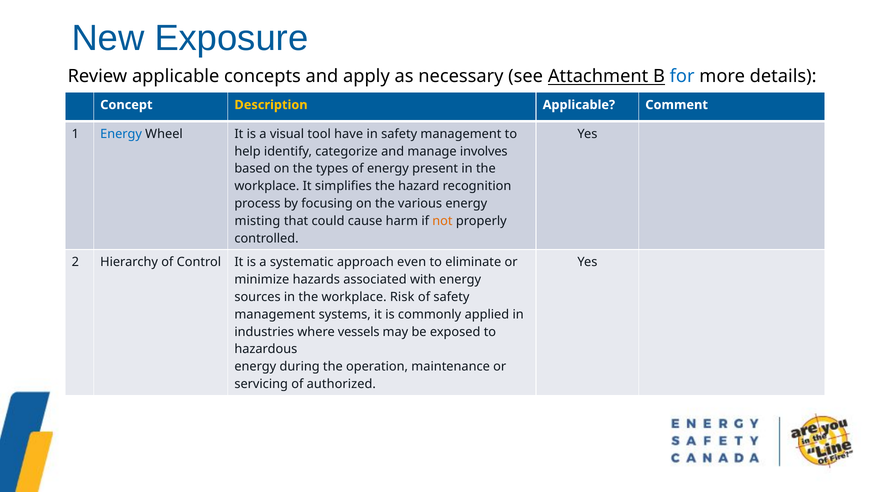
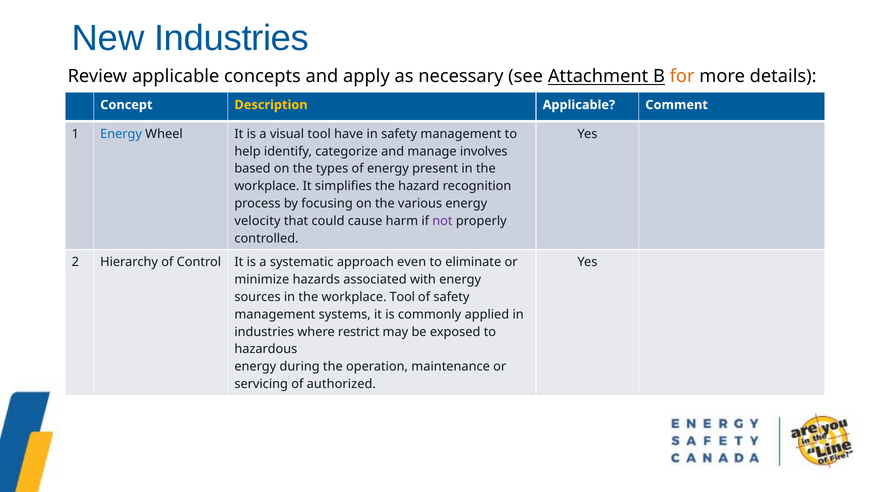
New Exposure: Exposure -> Industries
for colour: blue -> orange
misting: misting -> velocity
not colour: orange -> purple
workplace Risk: Risk -> Tool
vessels: vessels -> restrict
